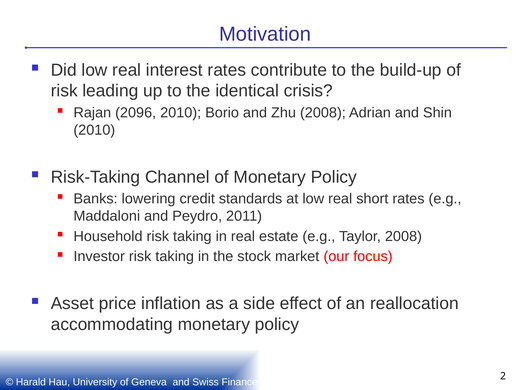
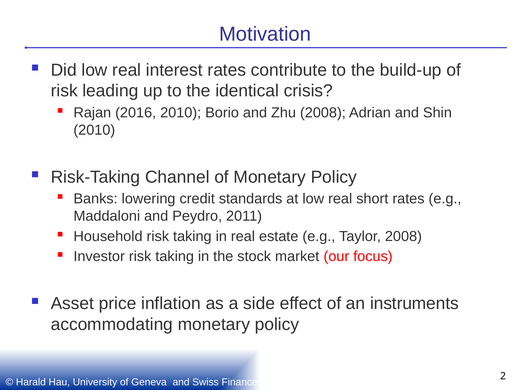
2096: 2096 -> 2016
reallocation: reallocation -> instruments
